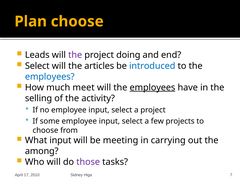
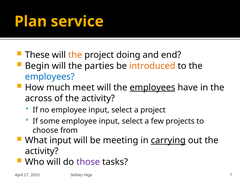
Plan choose: choose -> service
Leads: Leads -> These
the at (75, 55) colour: purple -> orange
Select at (37, 66): Select -> Begin
articles: articles -> parties
introduced colour: blue -> orange
selling: selling -> across
carrying underline: none -> present
among at (42, 151): among -> activity
